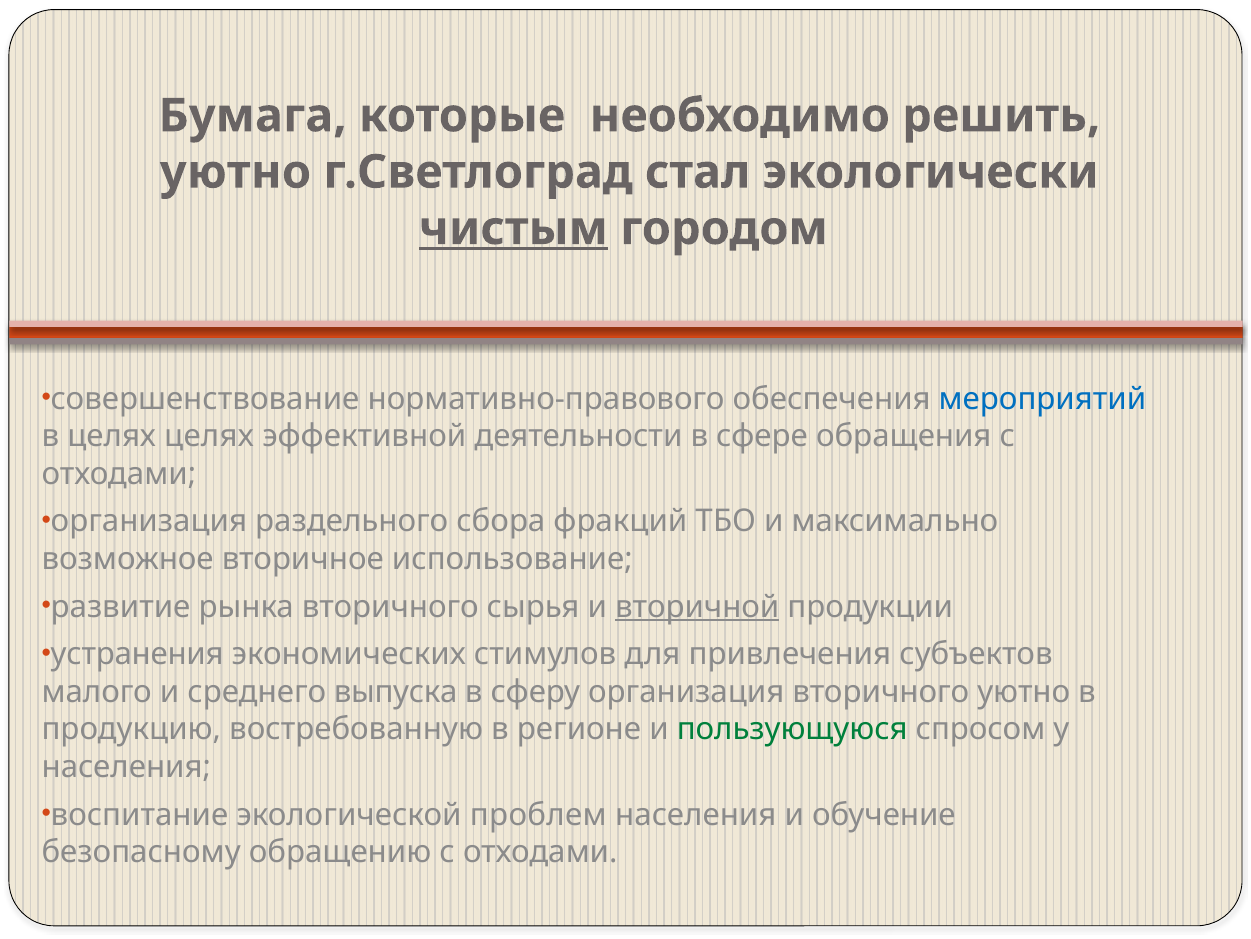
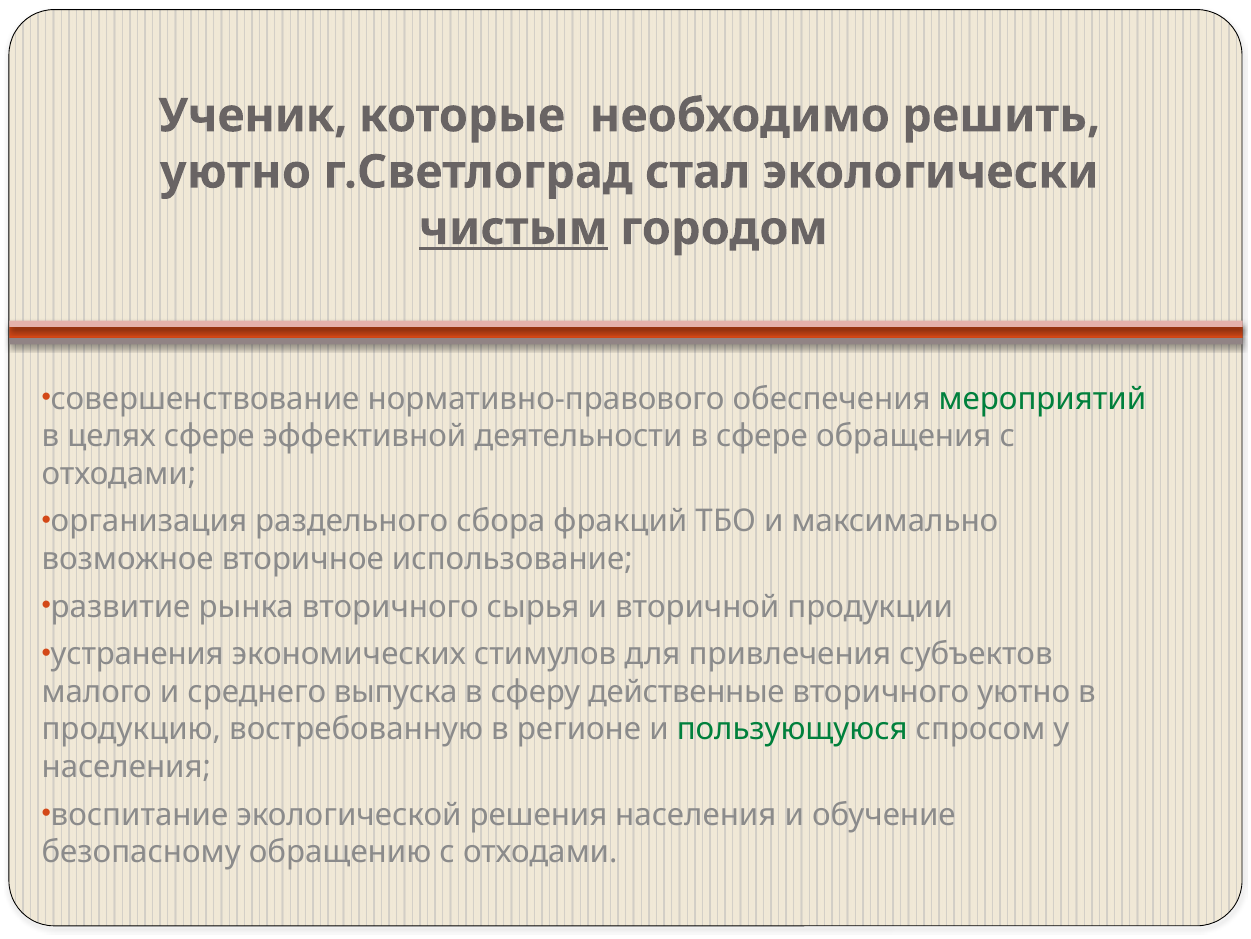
Бумага: Бумага -> Ученик
мероприятий colour: blue -> green
целях целях: целях -> сфере
вторичной underline: present -> none
сферу организация: организация -> действенные
проблем: проблем -> решения
